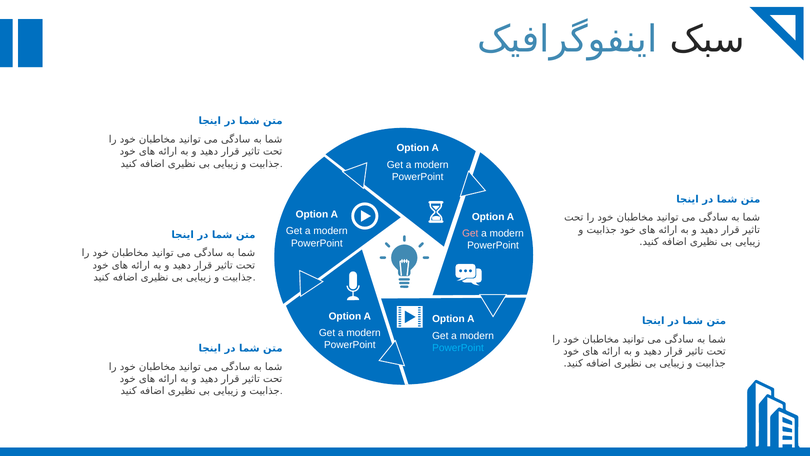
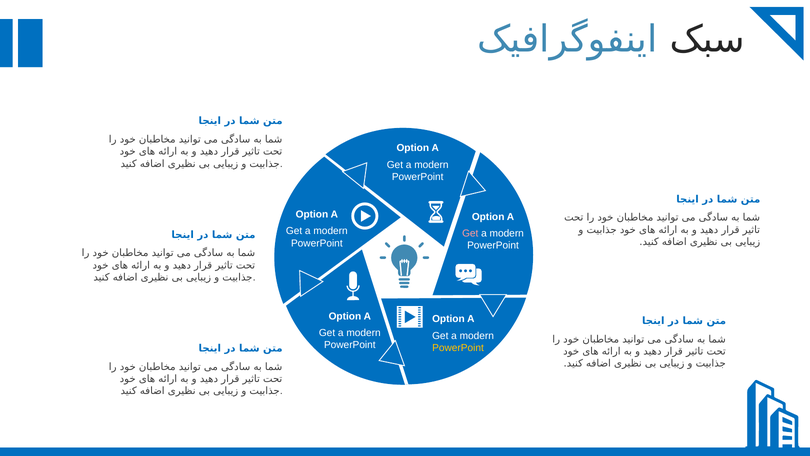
PowerPoint at (458, 348) colour: light blue -> yellow
